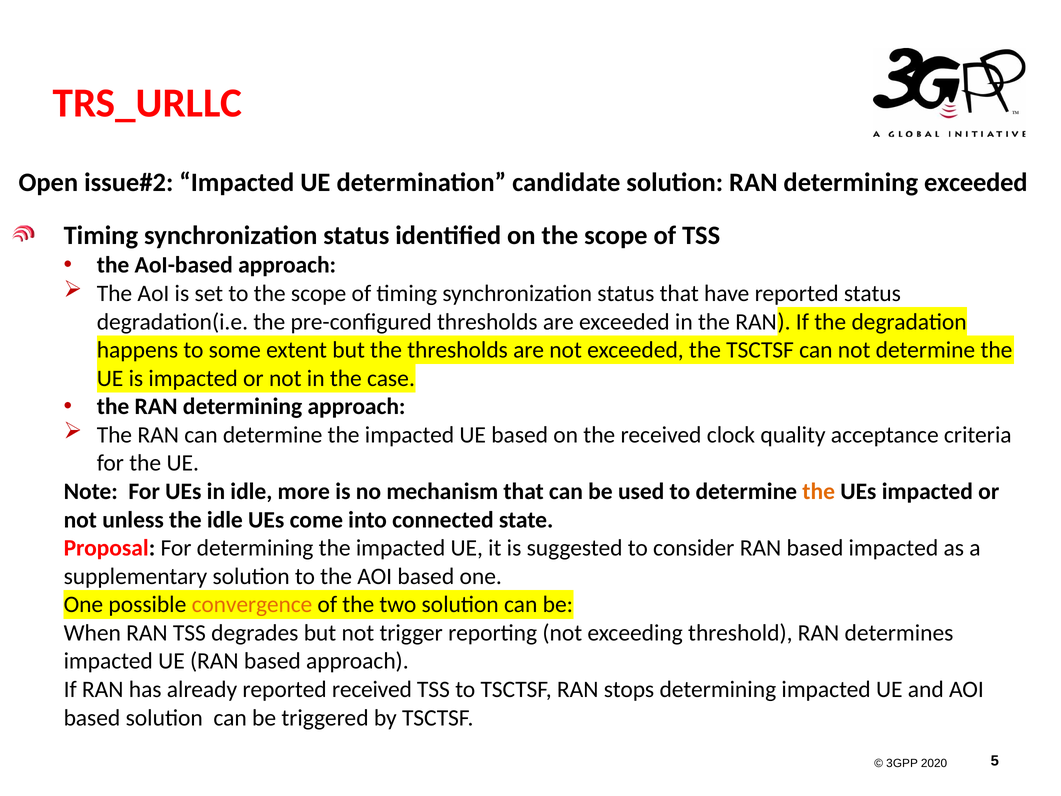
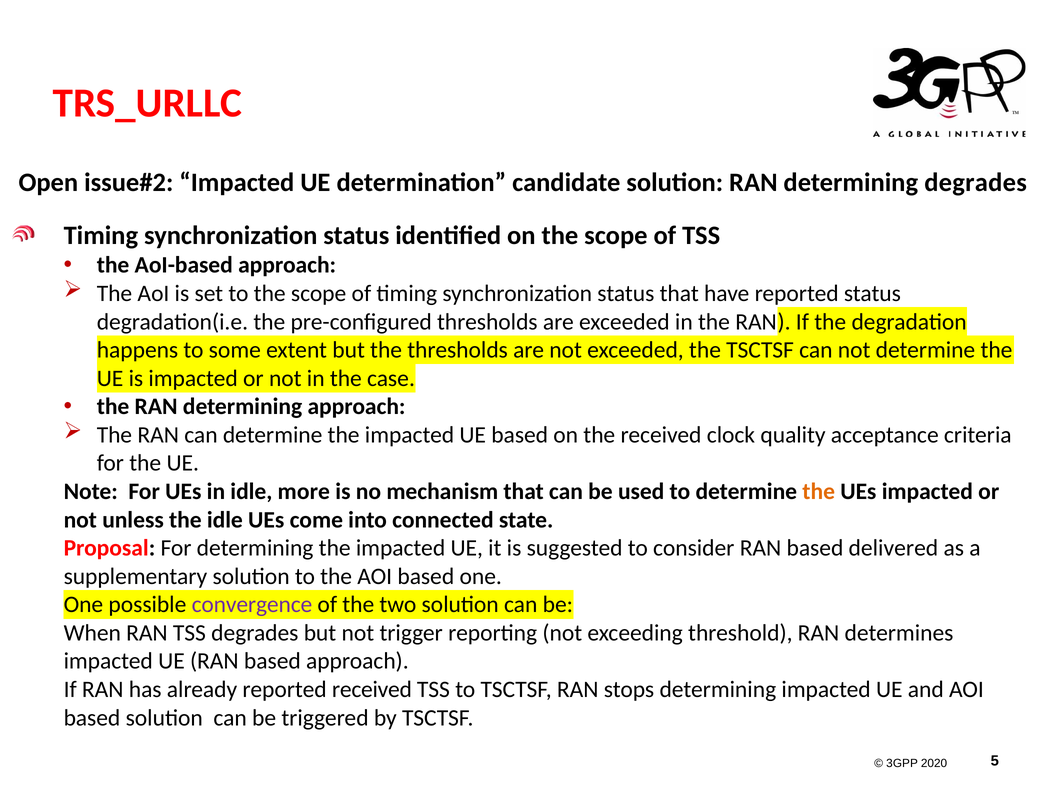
determining exceeded: exceeded -> degrades
based impacted: impacted -> delivered
convergence colour: orange -> purple
